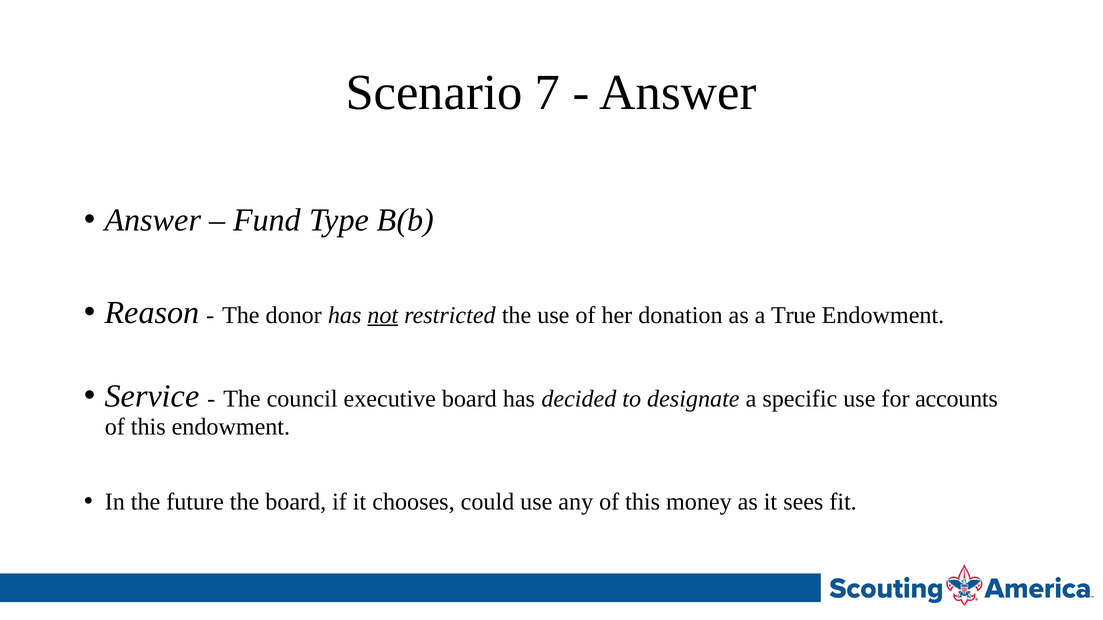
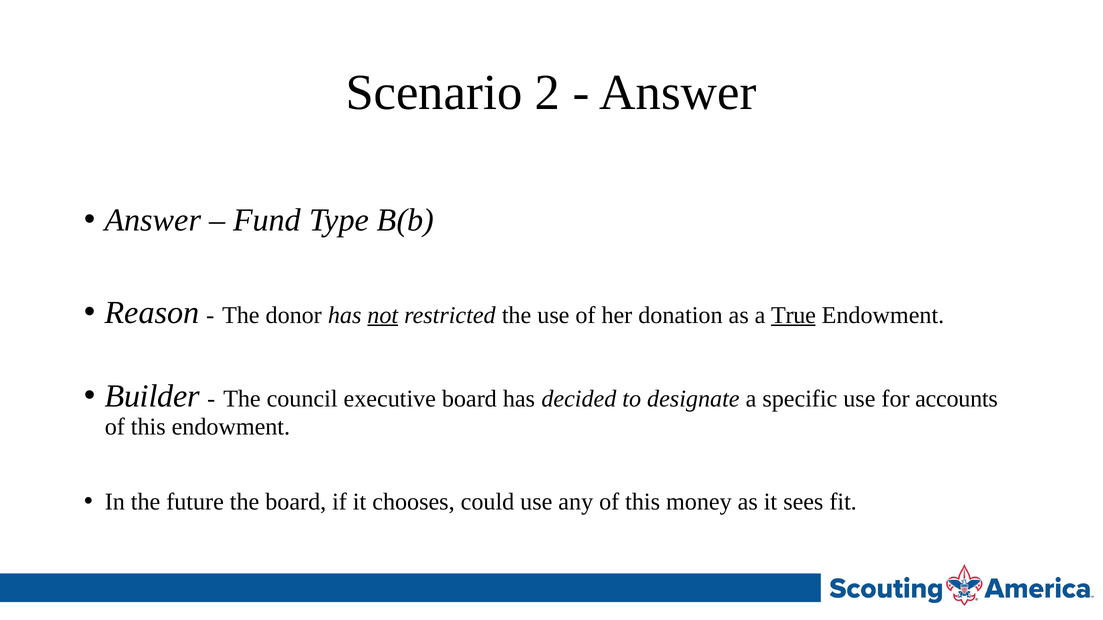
7: 7 -> 2
True underline: none -> present
Service: Service -> Builder
